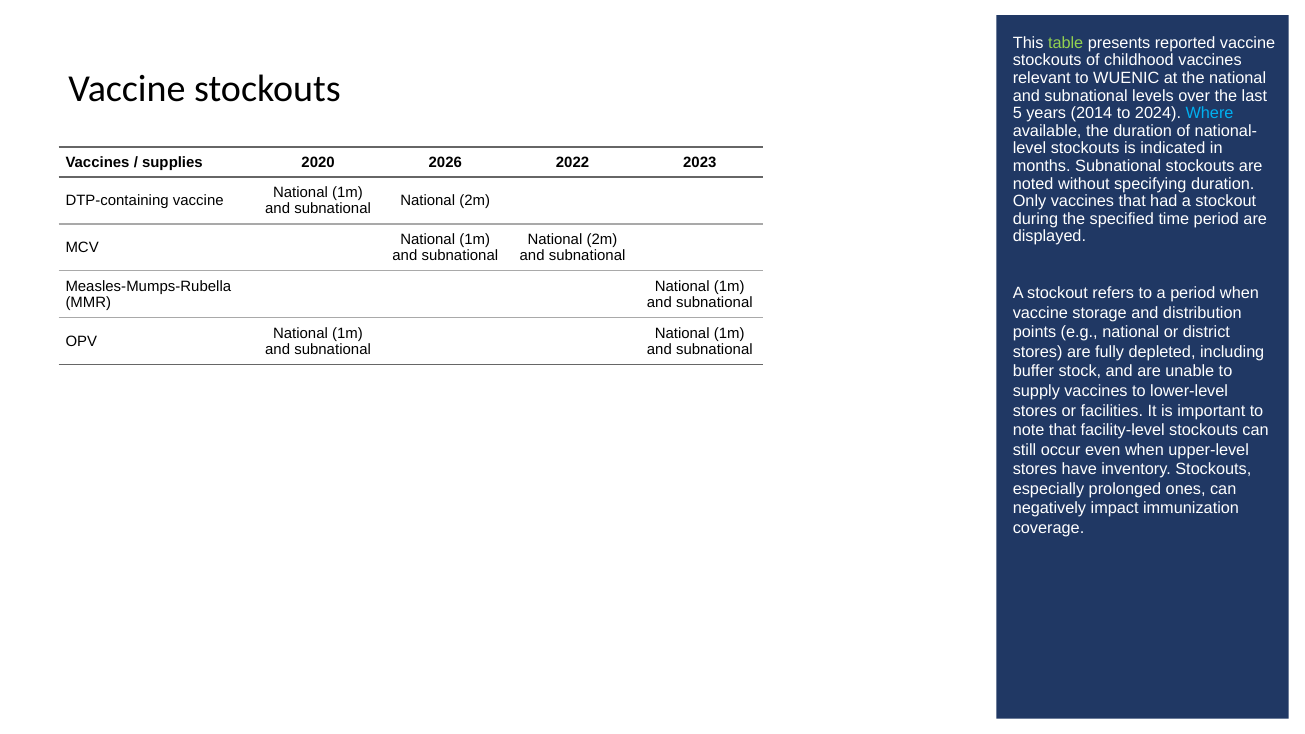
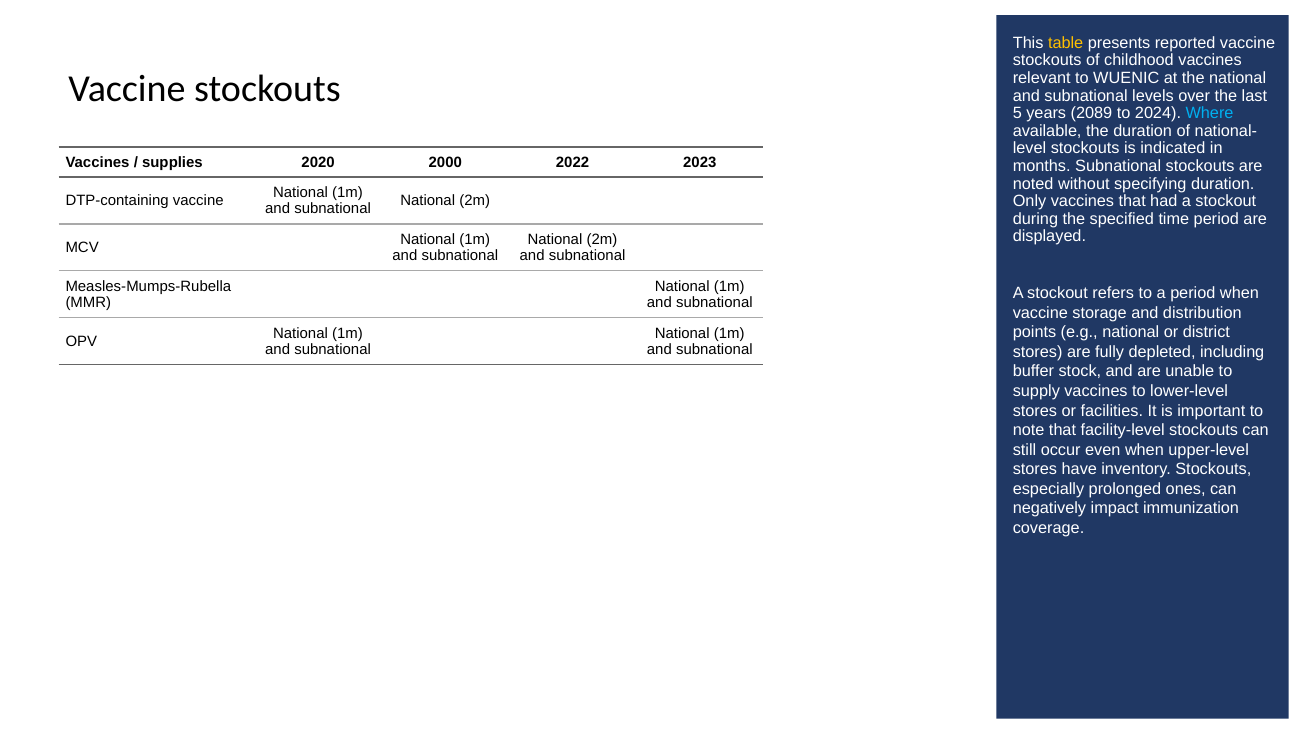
table colour: light green -> yellow
2014: 2014 -> 2089
2026: 2026 -> 2000
